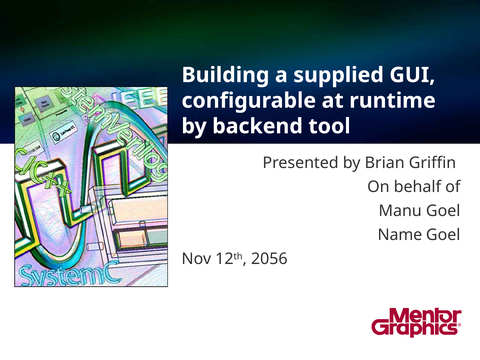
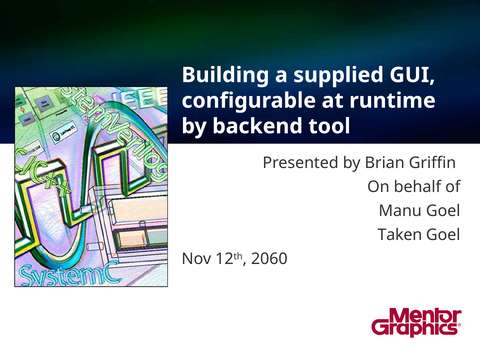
Name: Name -> Taken
2056: 2056 -> 2060
